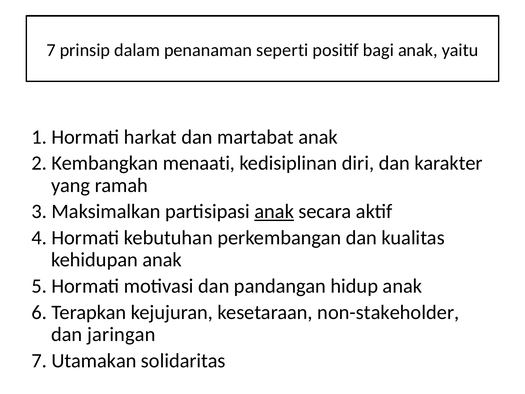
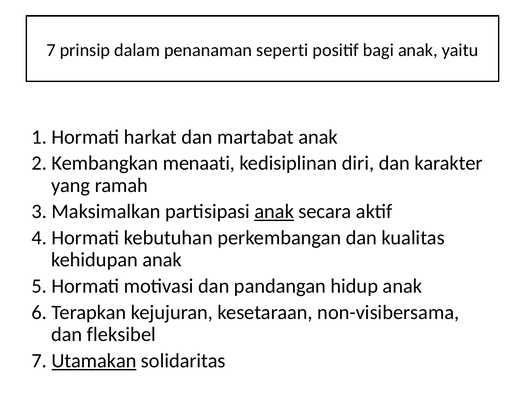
non-stakeholder: non-stakeholder -> non-visibersama
jaringan: jaringan -> fleksibel
Utamakan underline: none -> present
